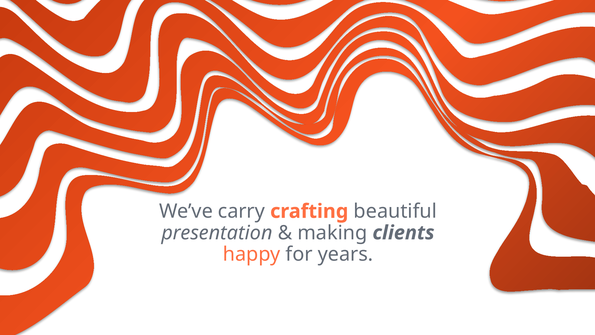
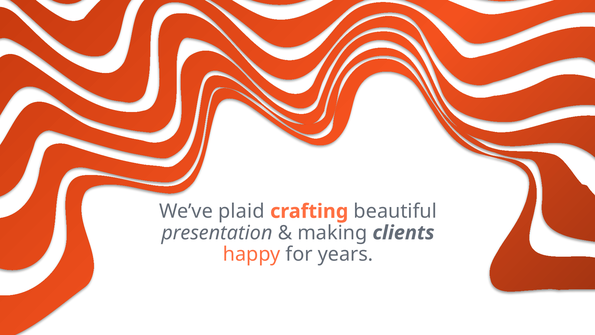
carry: carry -> plaid
